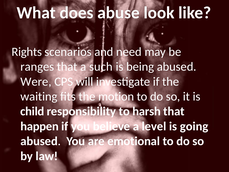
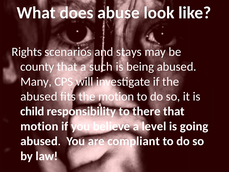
need: need -> stays
ranges: ranges -> county
Were: Were -> Many
waiting at (39, 96): waiting -> abused
harsh: harsh -> there
happen at (40, 126): happen -> motion
emotional: emotional -> compliant
